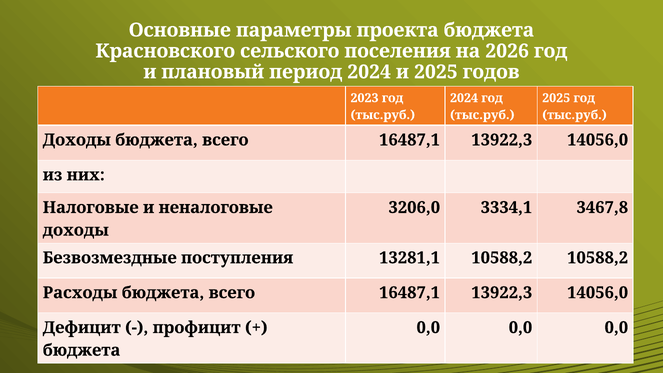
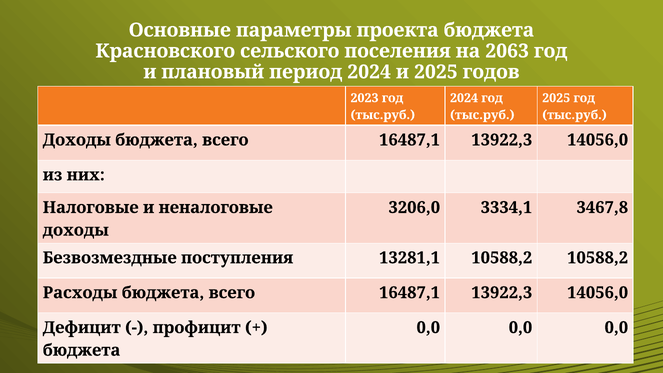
2026: 2026 -> 2063
